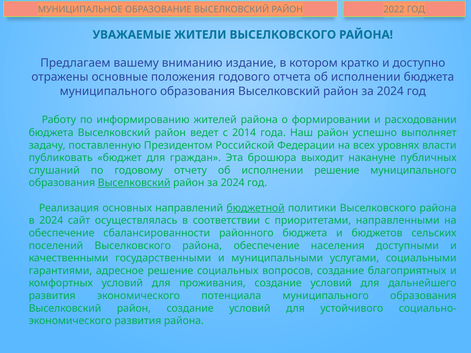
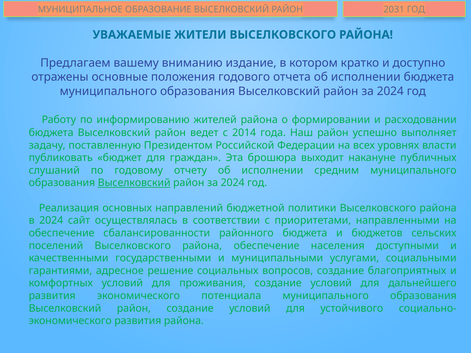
2022: 2022 -> 2031
исполнении решение: решение -> средним
бюджетной underline: present -> none
